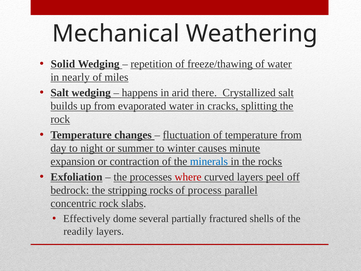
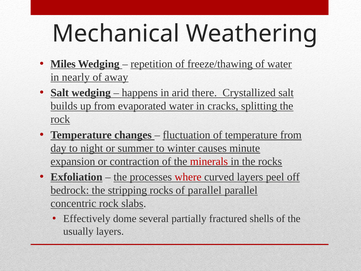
Solid: Solid -> Miles
miles: miles -> away
minerals colour: blue -> red
of process: process -> parallel
readily: readily -> usually
